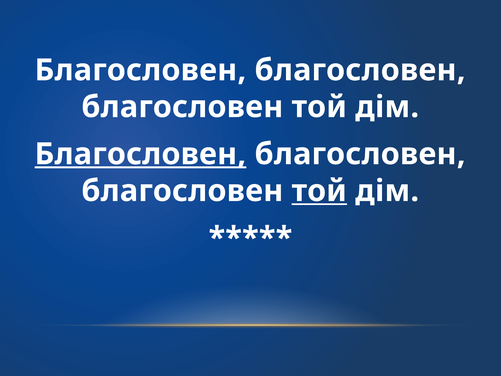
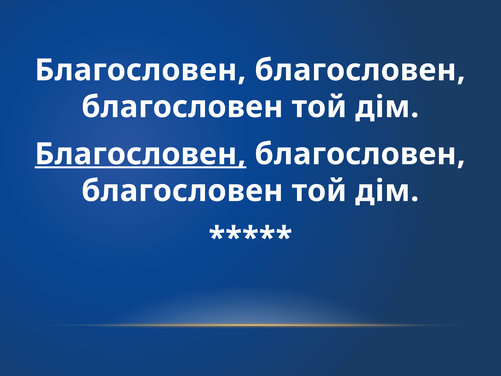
той at (319, 191) underline: present -> none
